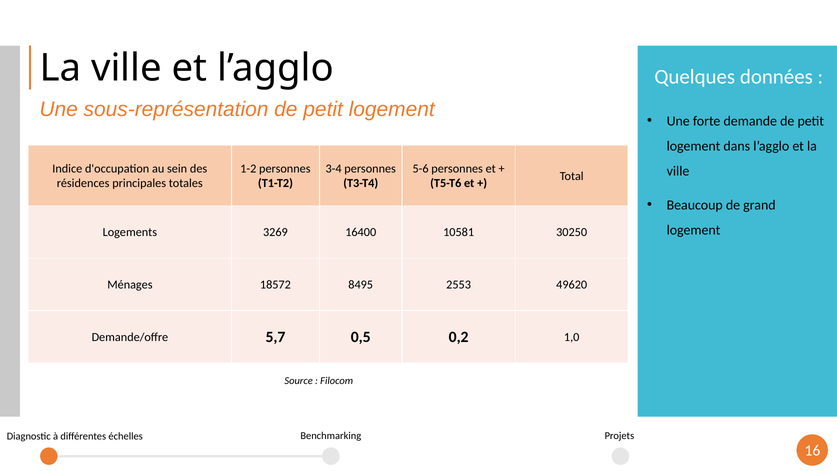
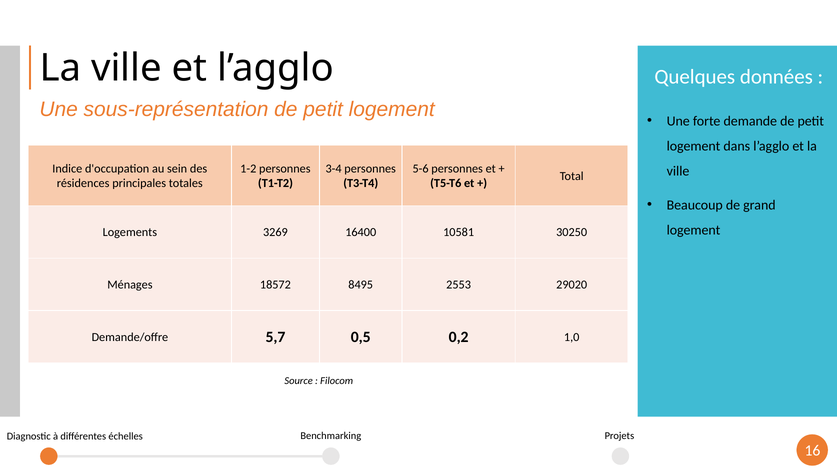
49620: 49620 -> 29020
